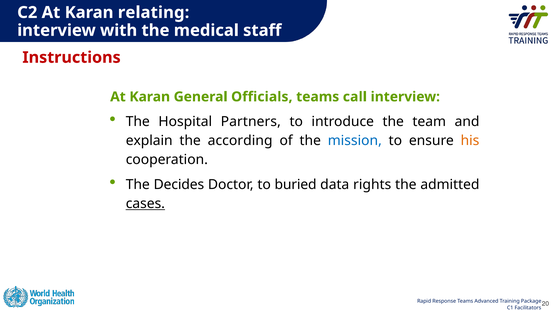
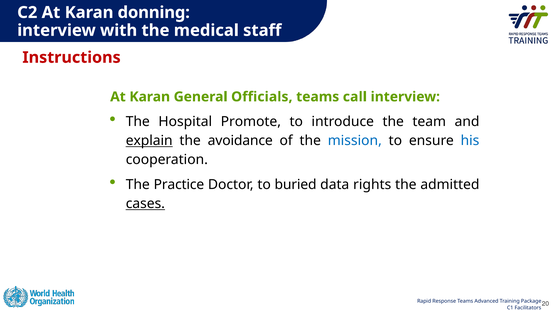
relating: relating -> donning
Partners: Partners -> Promote
explain underline: none -> present
according: according -> avoidance
his colour: orange -> blue
Decides: Decides -> Practice
